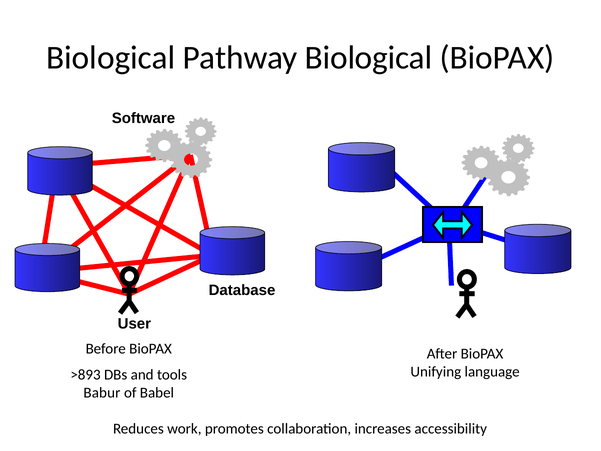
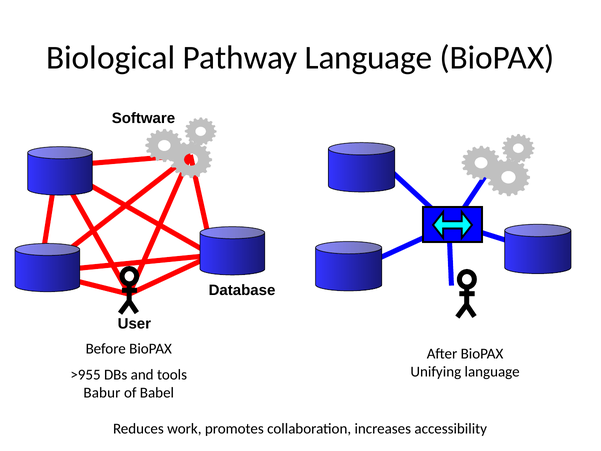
Pathway Biological: Biological -> Language
>893: >893 -> >955
